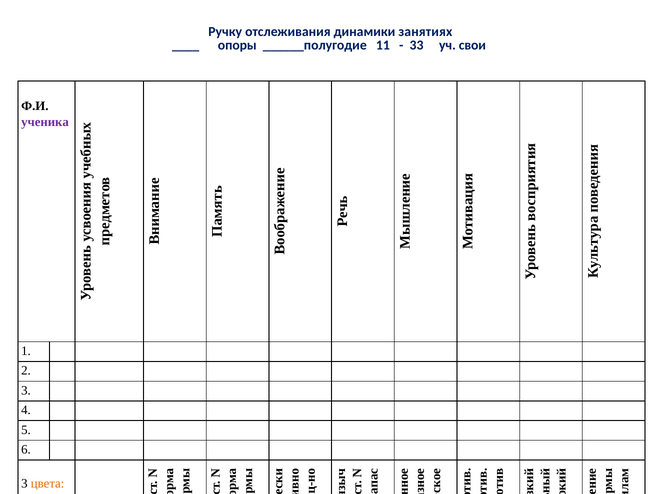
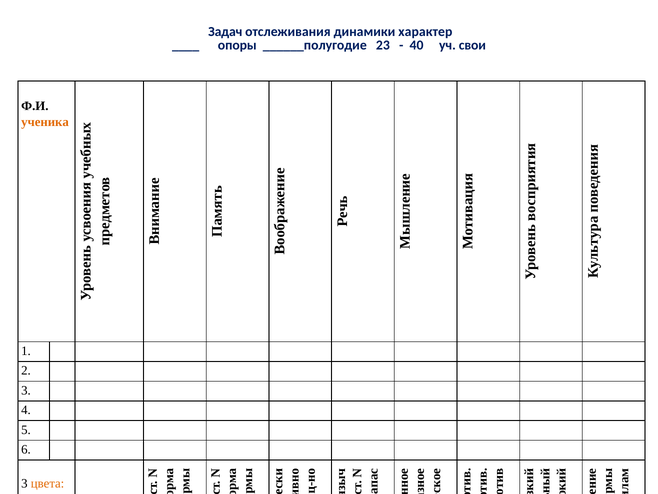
Ручку: Ручку -> Задач
занятиях: занятиях -> характер
11: 11 -> 23
33: 33 -> 40
ученика colour: purple -> orange
